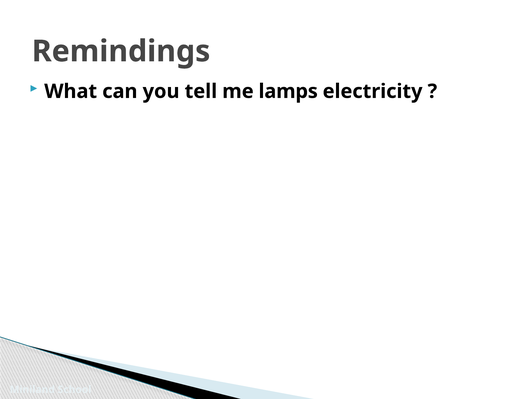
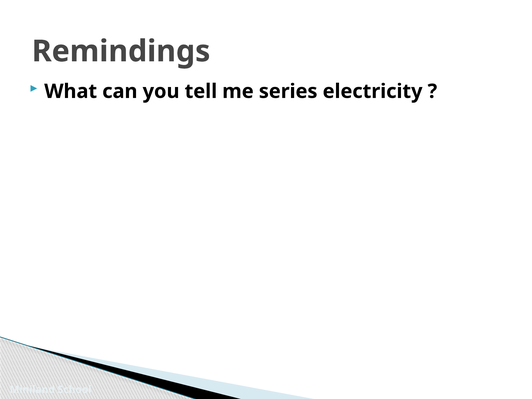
lamps: lamps -> series
